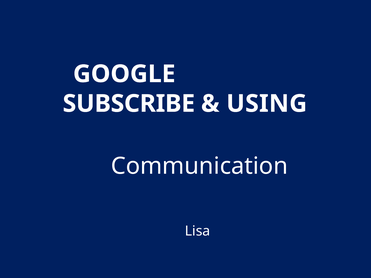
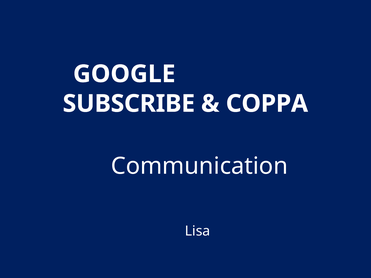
USING: USING -> COPPA
